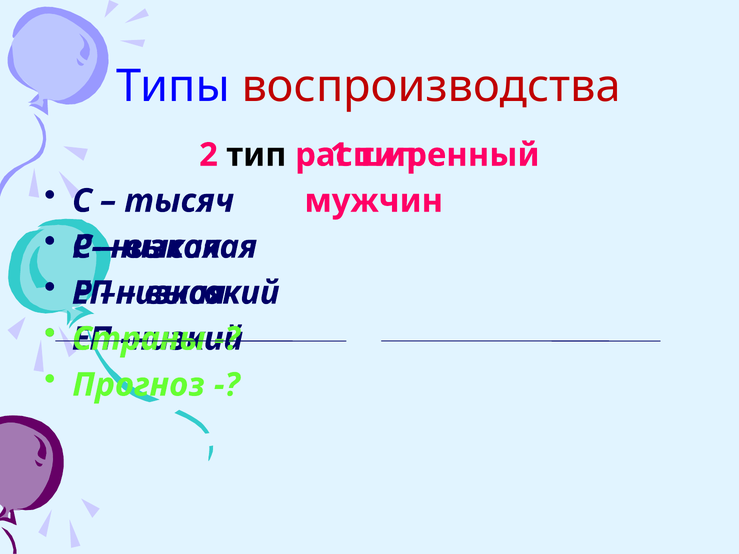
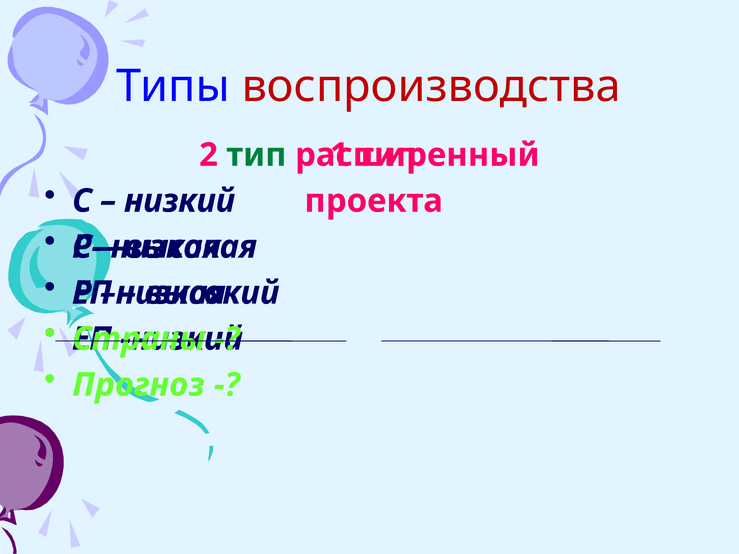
тип at (256, 155) colour: black -> green
тысяч at (179, 201): тысяч -> низкий
мужчин: мужчин -> проекта
